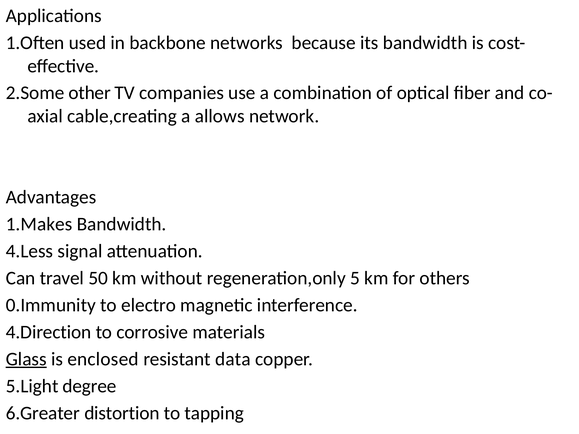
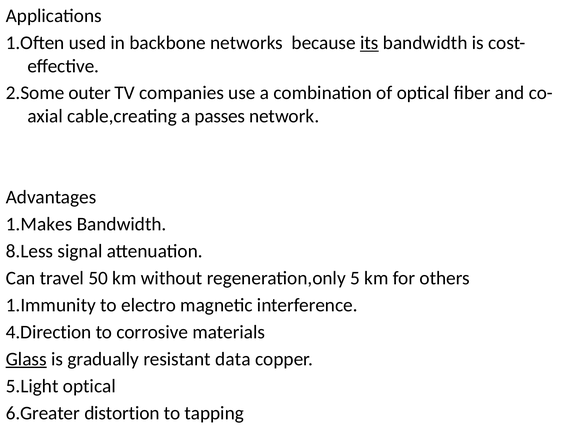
its underline: none -> present
other: other -> outer
allows: allows -> passes
4.Less: 4.Less -> 8.Less
0.Immunity: 0.Immunity -> 1.Immunity
enclosed: enclosed -> gradually
5.Light degree: degree -> optical
